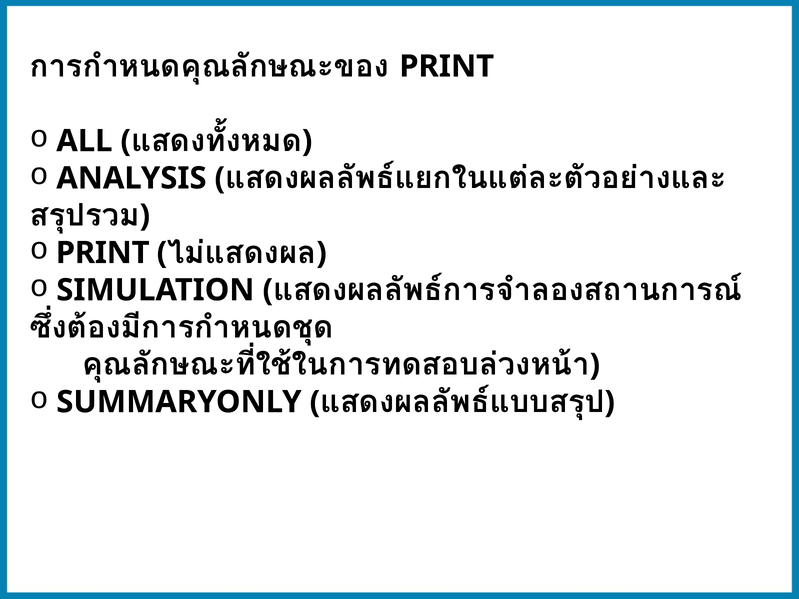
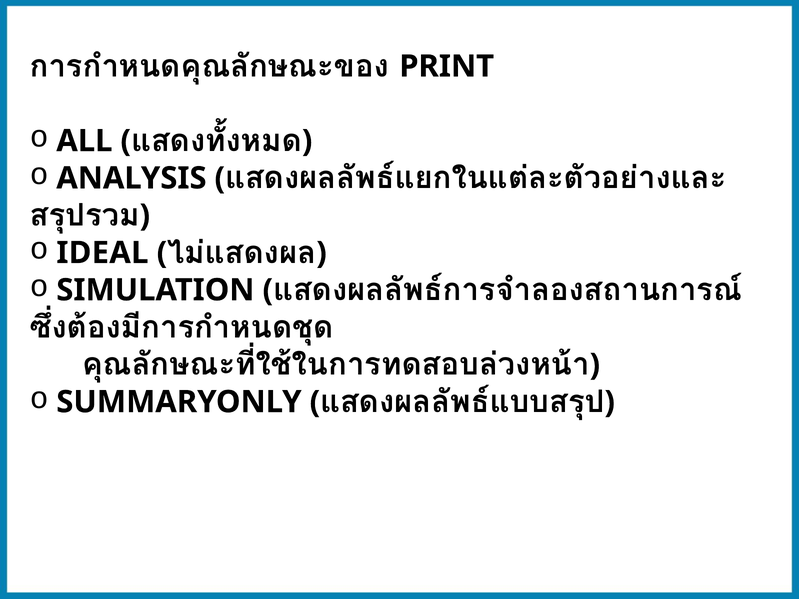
PRINT at (103, 253): PRINT -> IDEAL
